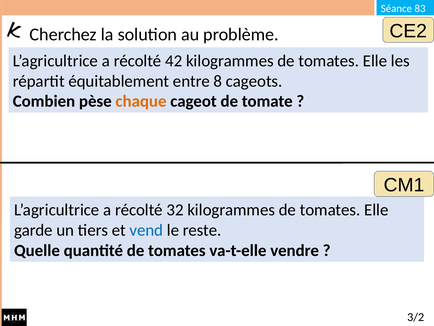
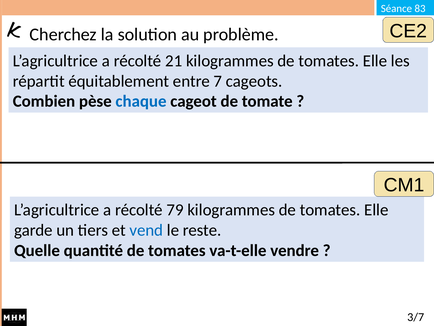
42: 42 -> 21
8: 8 -> 7
chaque colour: orange -> blue
32: 32 -> 79
3/2: 3/2 -> 3/7
